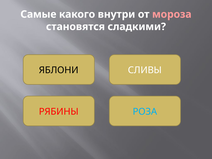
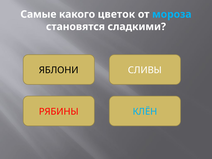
внутри: внутри -> цветок
мороза colour: pink -> light blue
РОЗА: РОЗА -> КЛЁН
